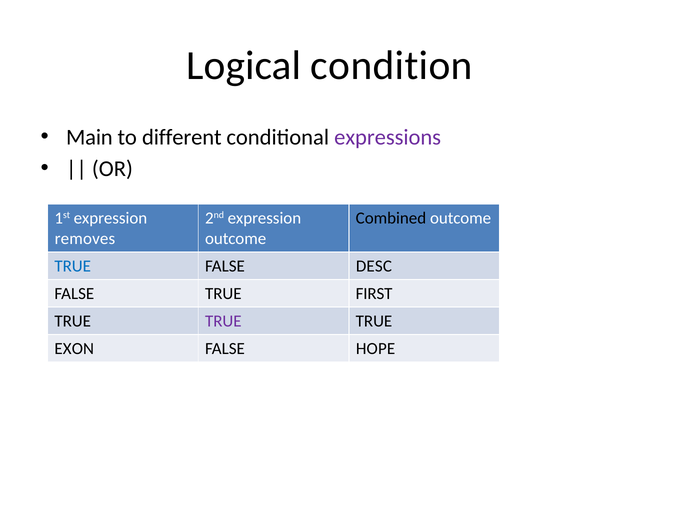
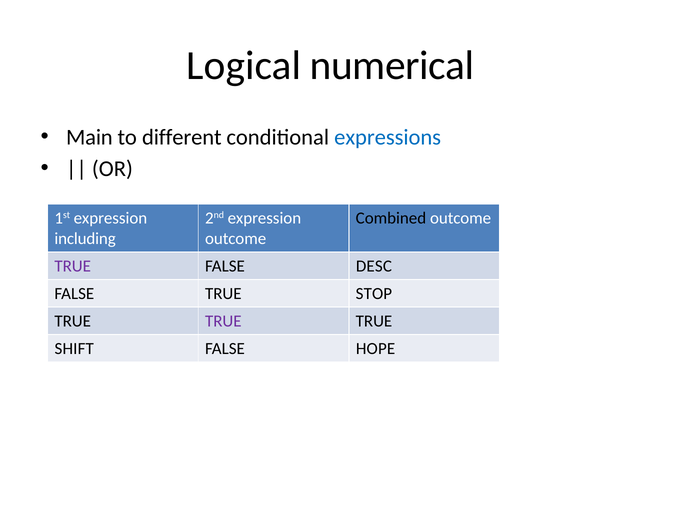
condition: condition -> numerical
expressions colour: purple -> blue
removes: removes -> including
TRUE at (73, 266) colour: blue -> purple
FIRST: FIRST -> STOP
EXON: EXON -> SHIFT
